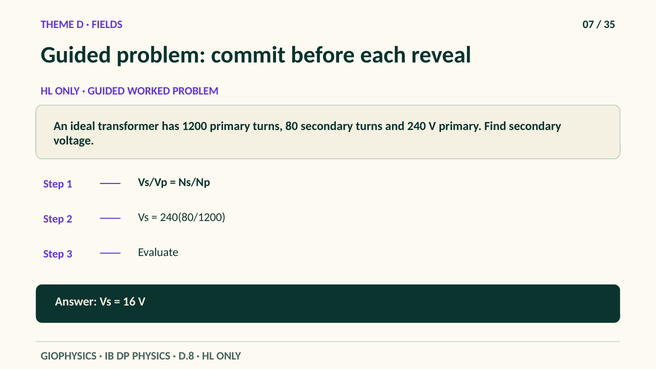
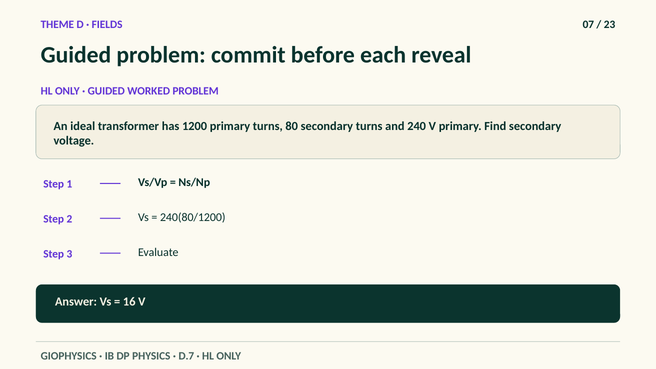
35: 35 -> 23
D.8: D.8 -> D.7
